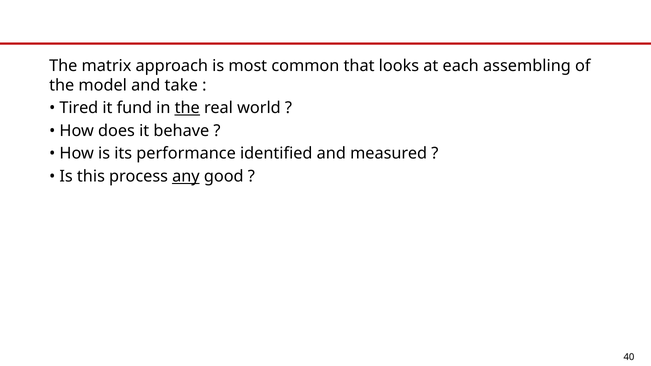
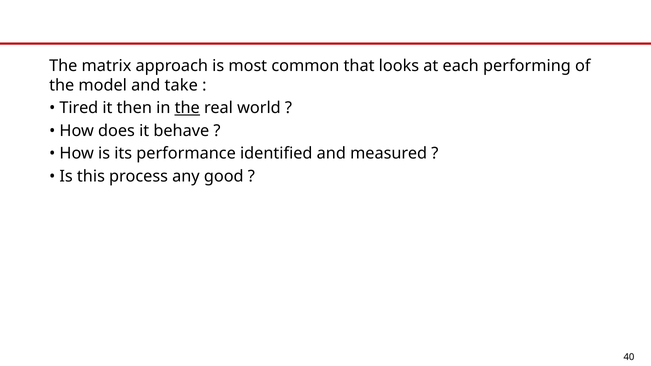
assembling: assembling -> performing
fund: fund -> then
any underline: present -> none
